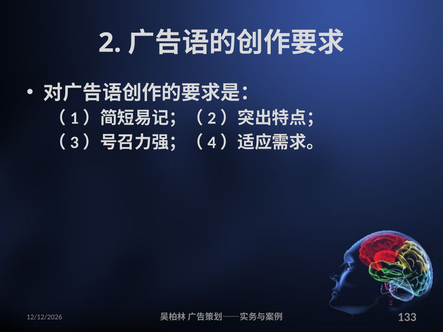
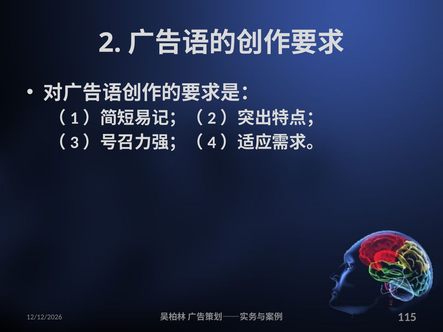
133: 133 -> 115
